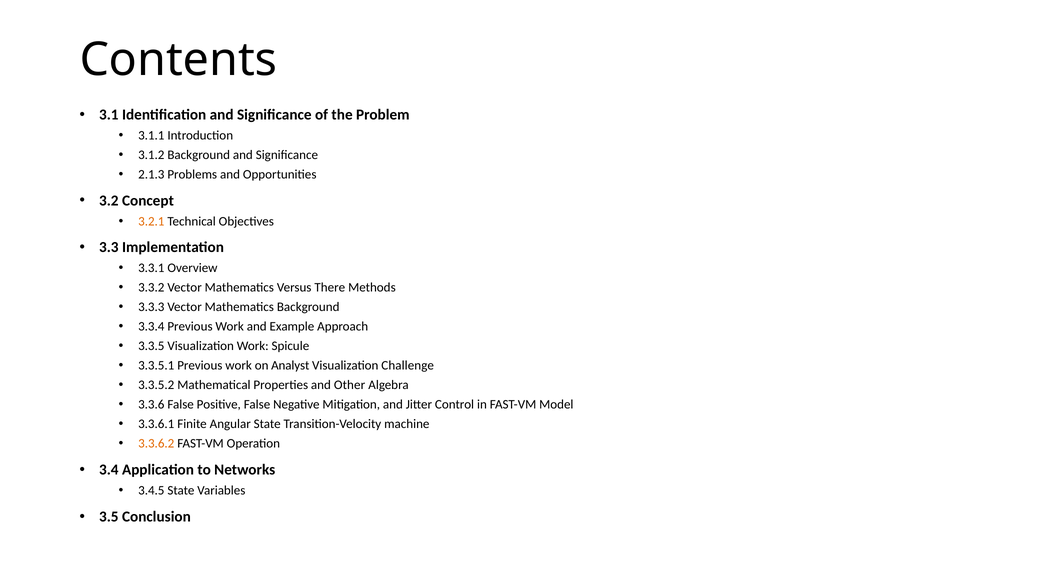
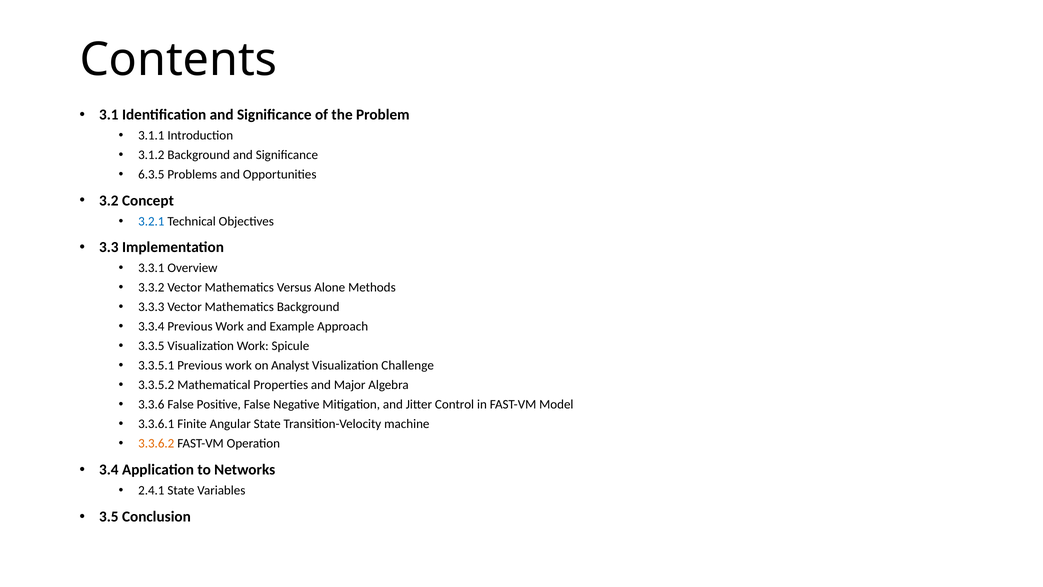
2.1.3: 2.1.3 -> 6.3.5
3.2.1 colour: orange -> blue
There: There -> Alone
Other: Other -> Major
3.4.5: 3.4.5 -> 2.4.1
